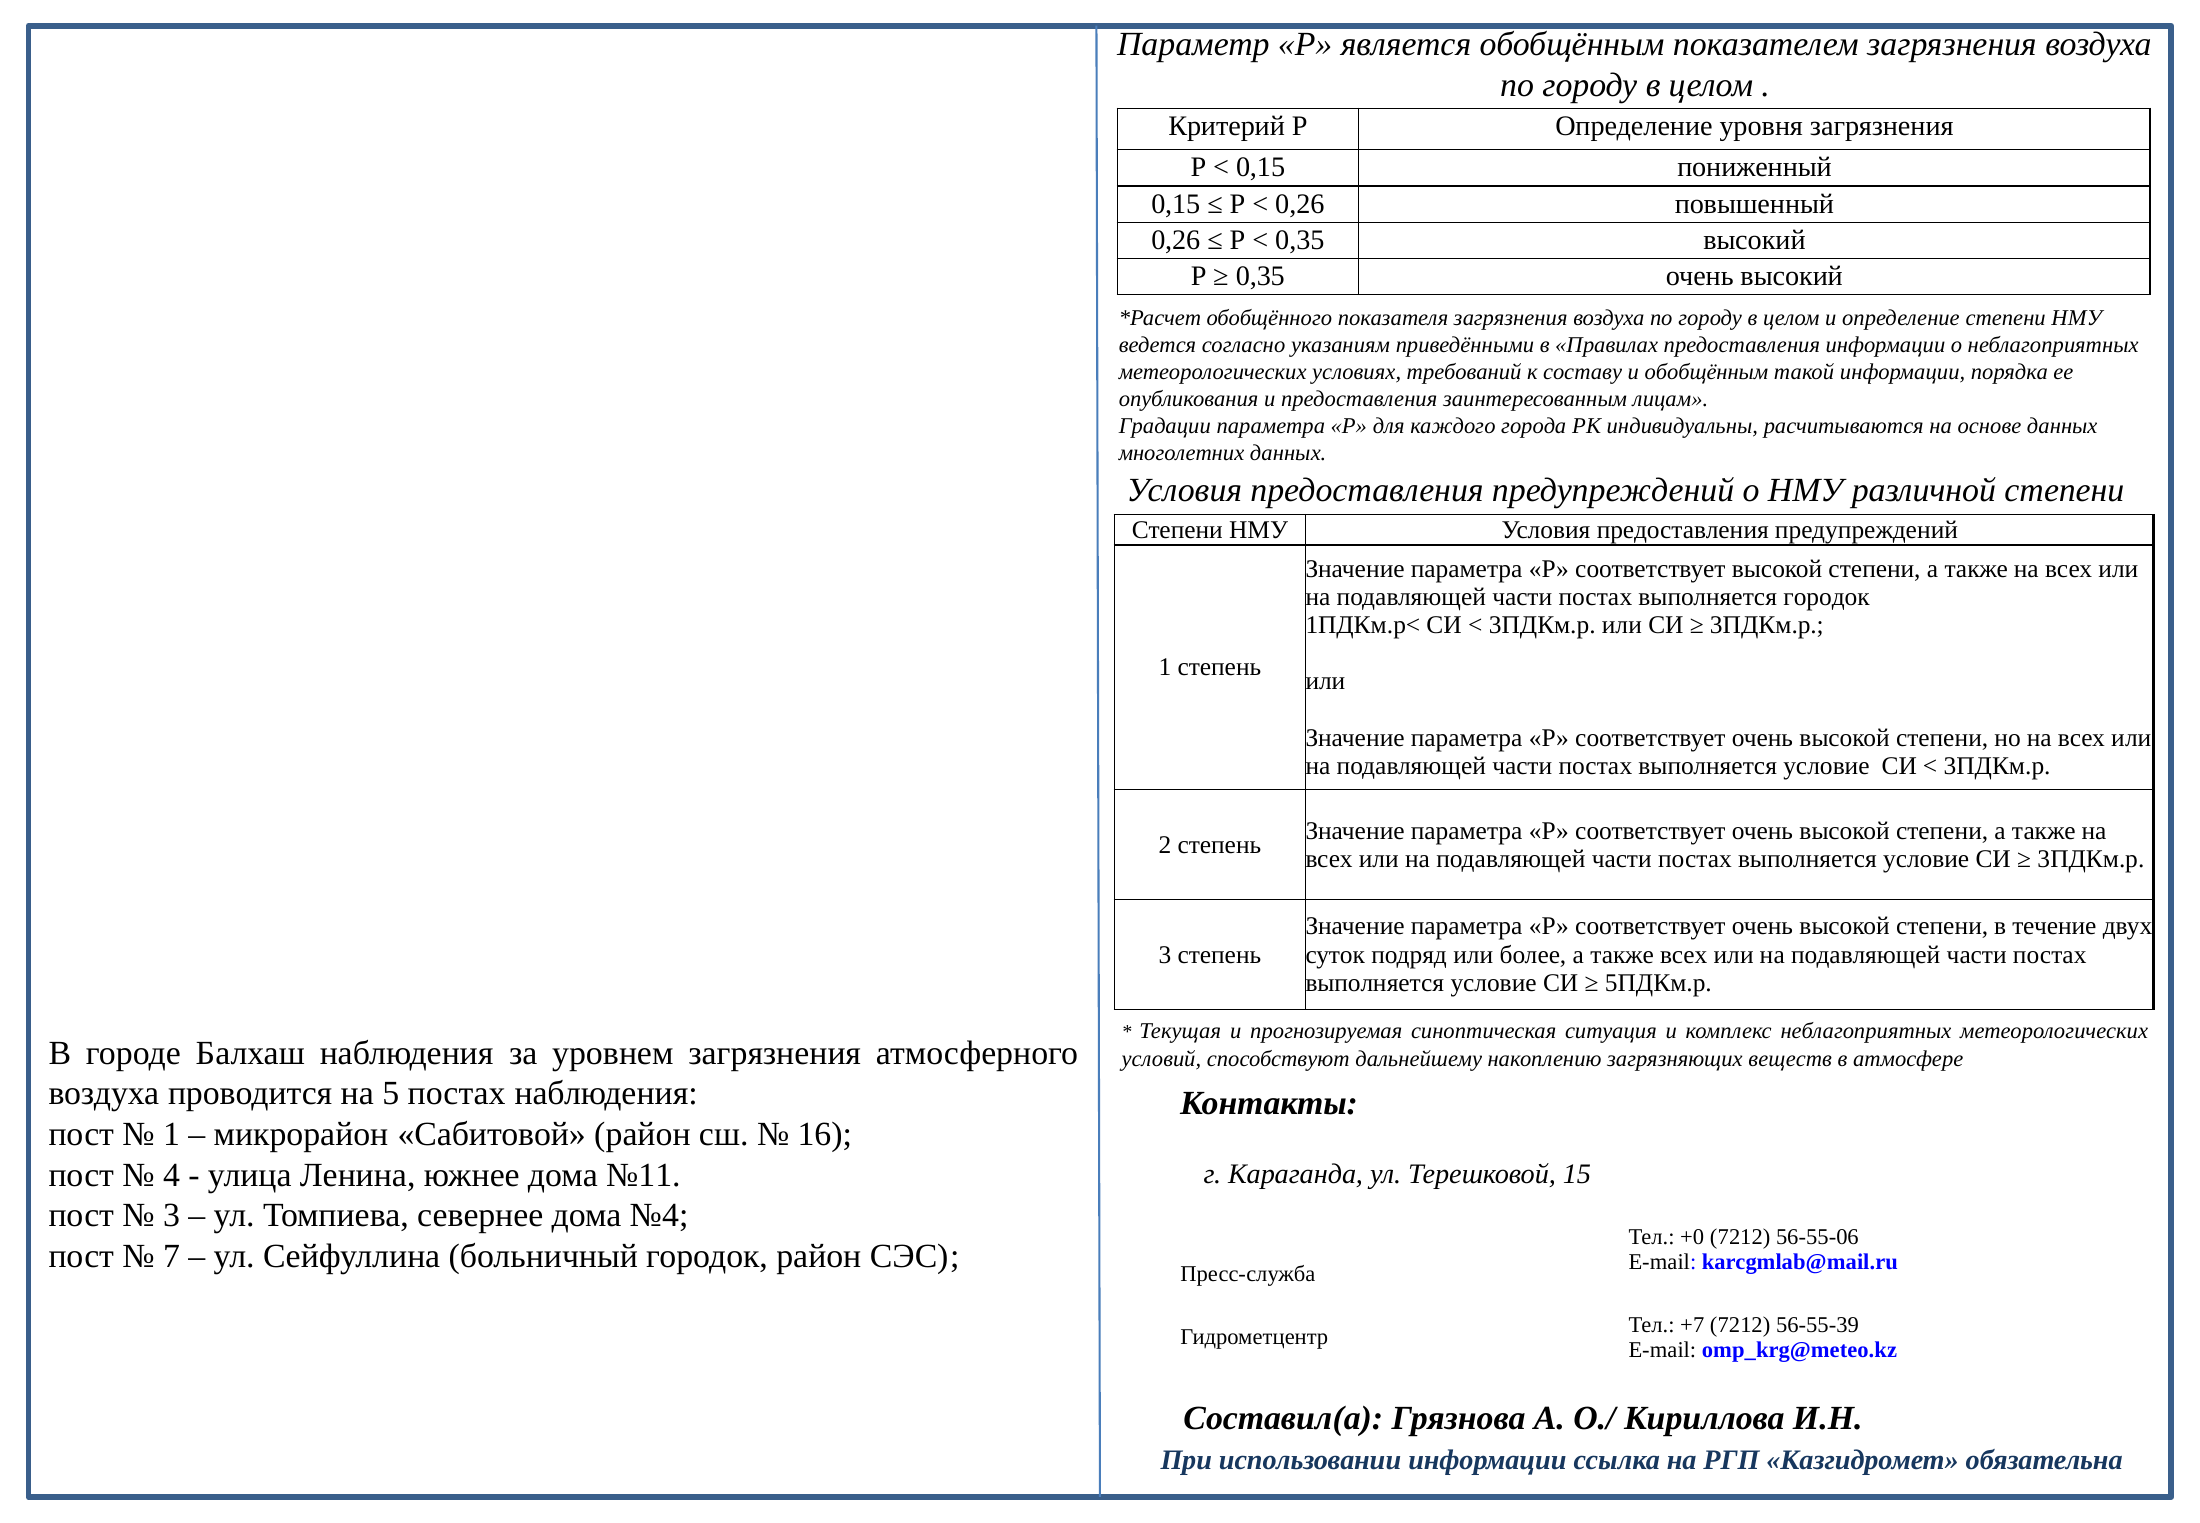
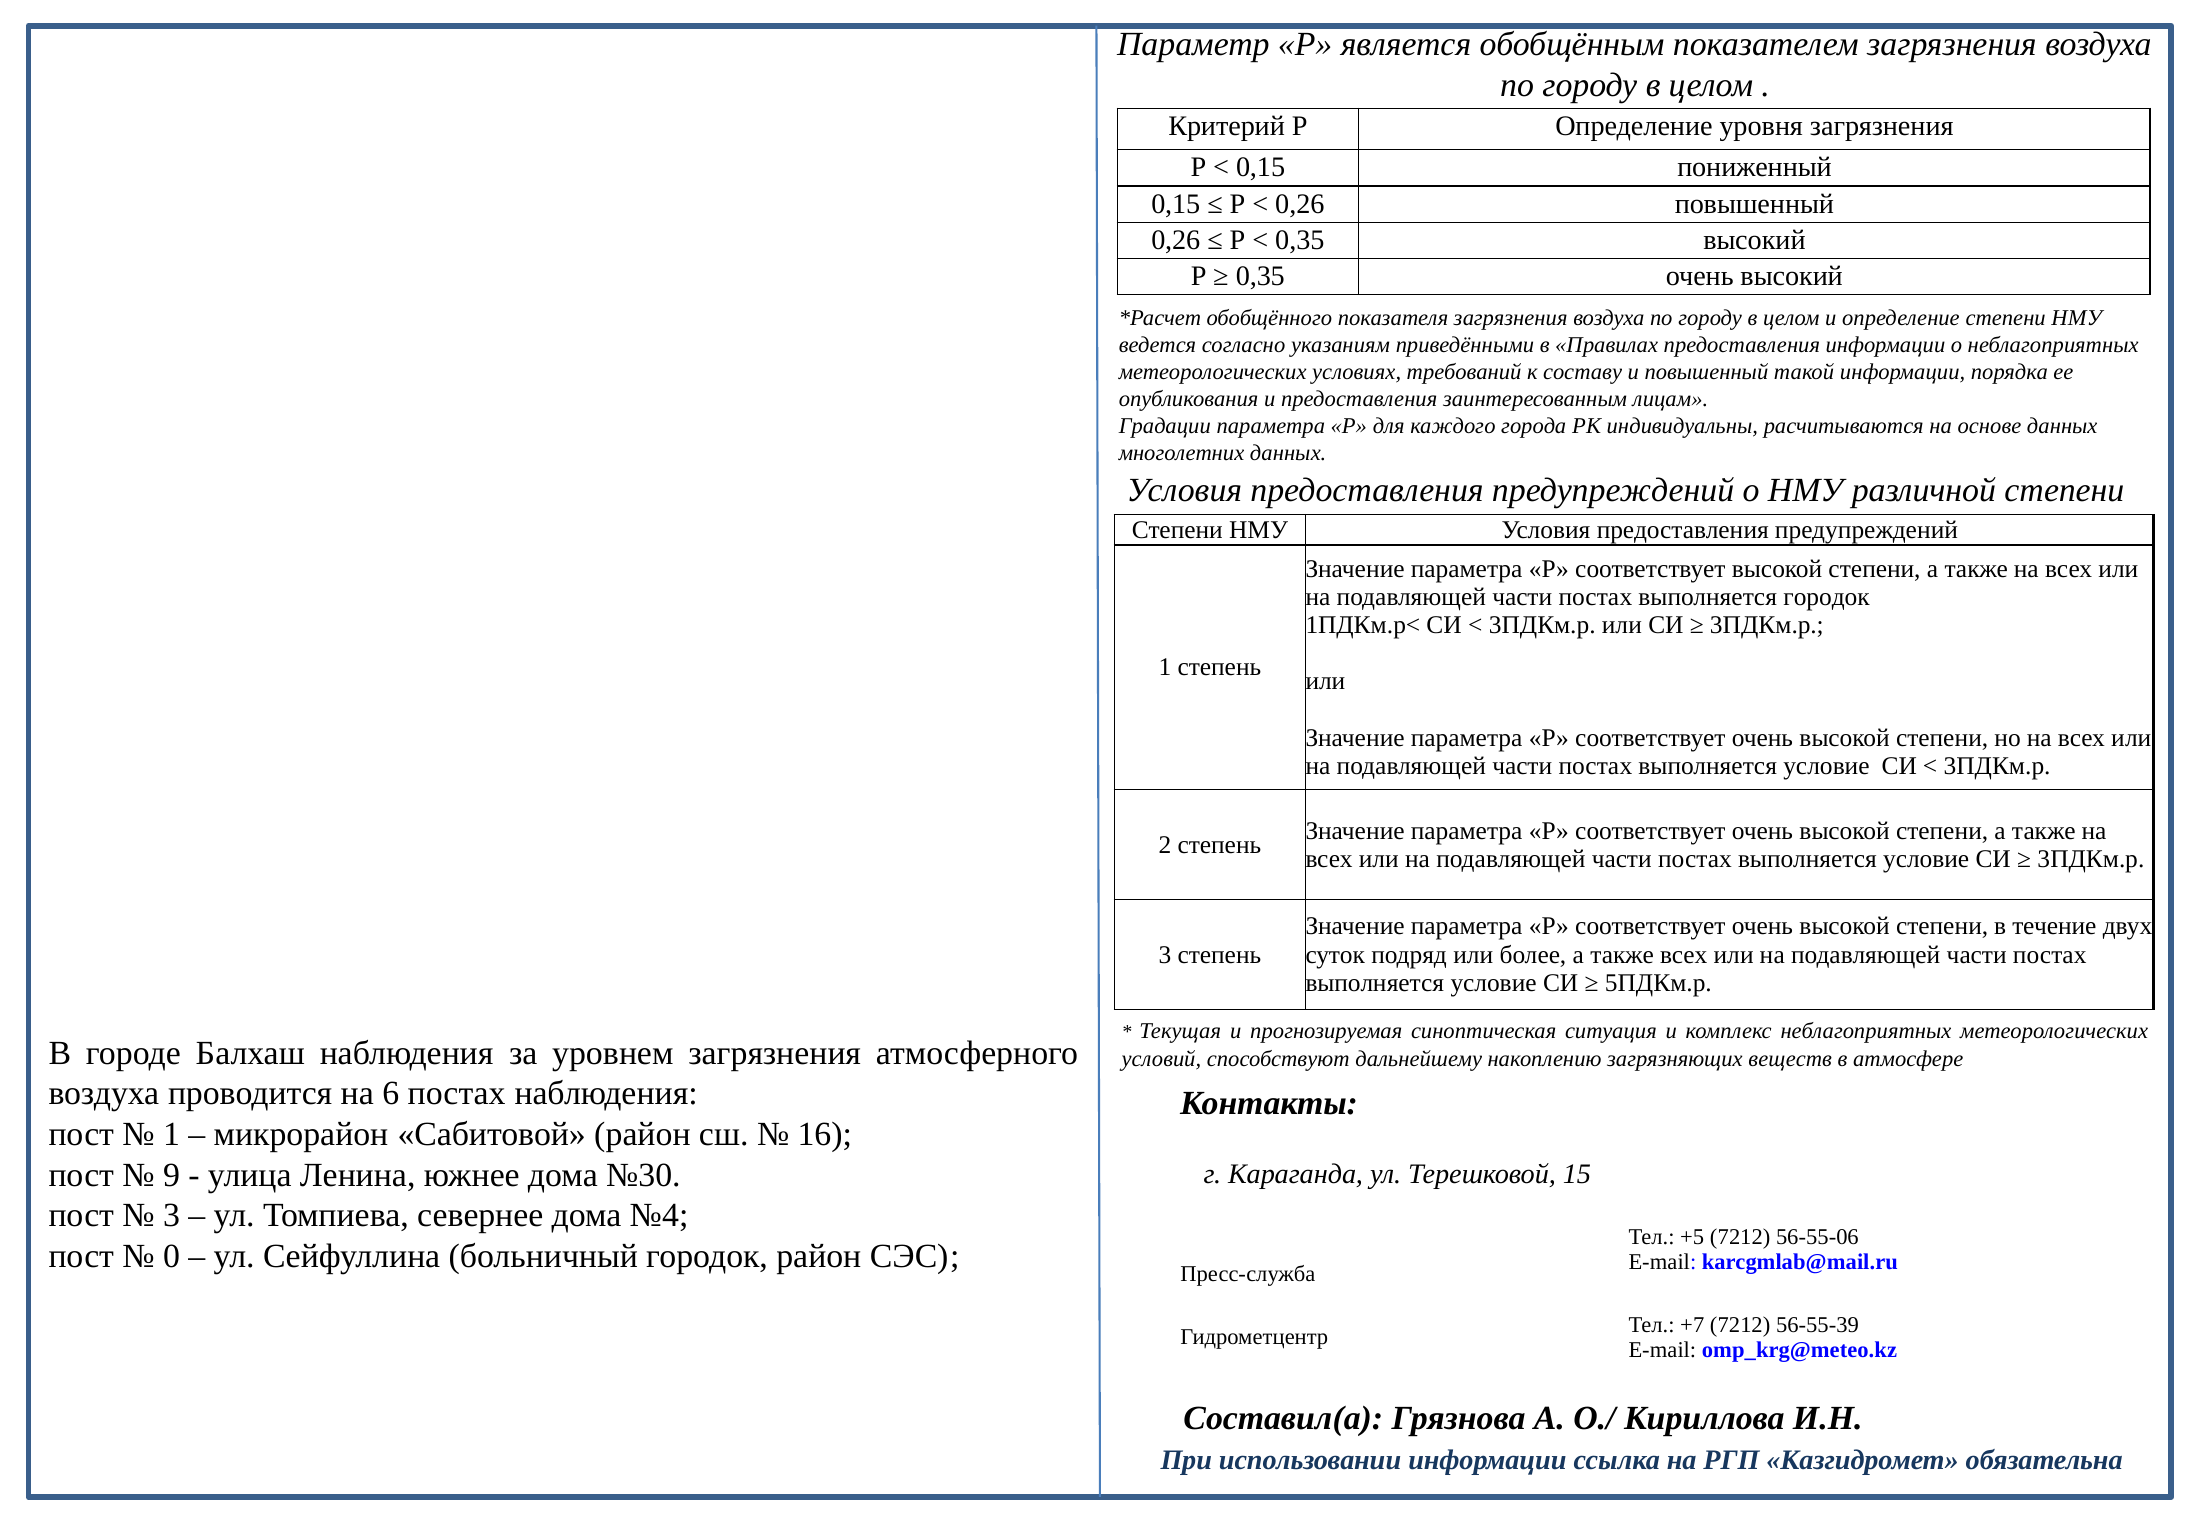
и обобщённым: обобщённым -> повышенный
5: 5 -> 6
4: 4 -> 9
№11: №11 -> №30
+0: +0 -> +5
7: 7 -> 0
